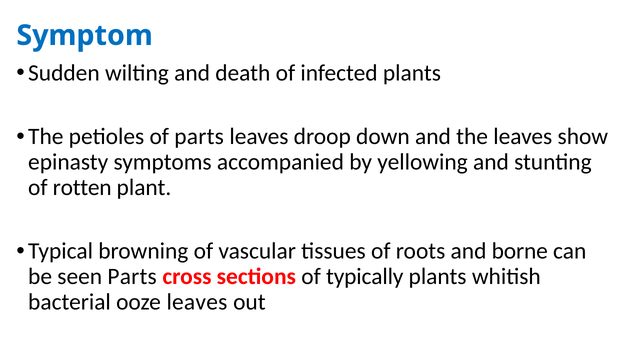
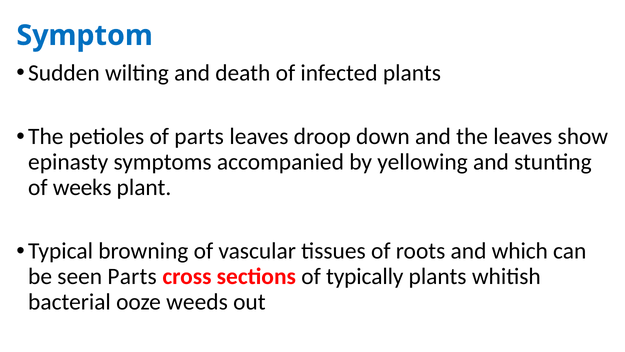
rotten: rotten -> weeks
borne: borne -> which
ooze leaves: leaves -> weeds
